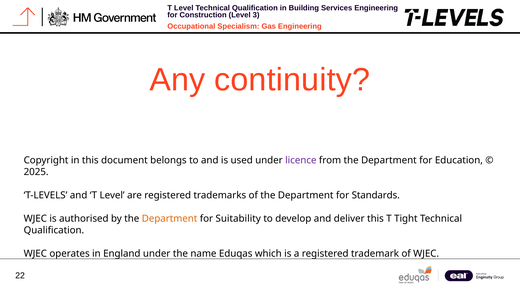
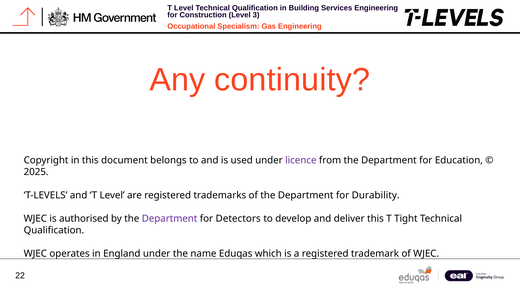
Standards: Standards -> Durability
Department at (170, 218) colour: orange -> purple
Suitability: Suitability -> Detectors
